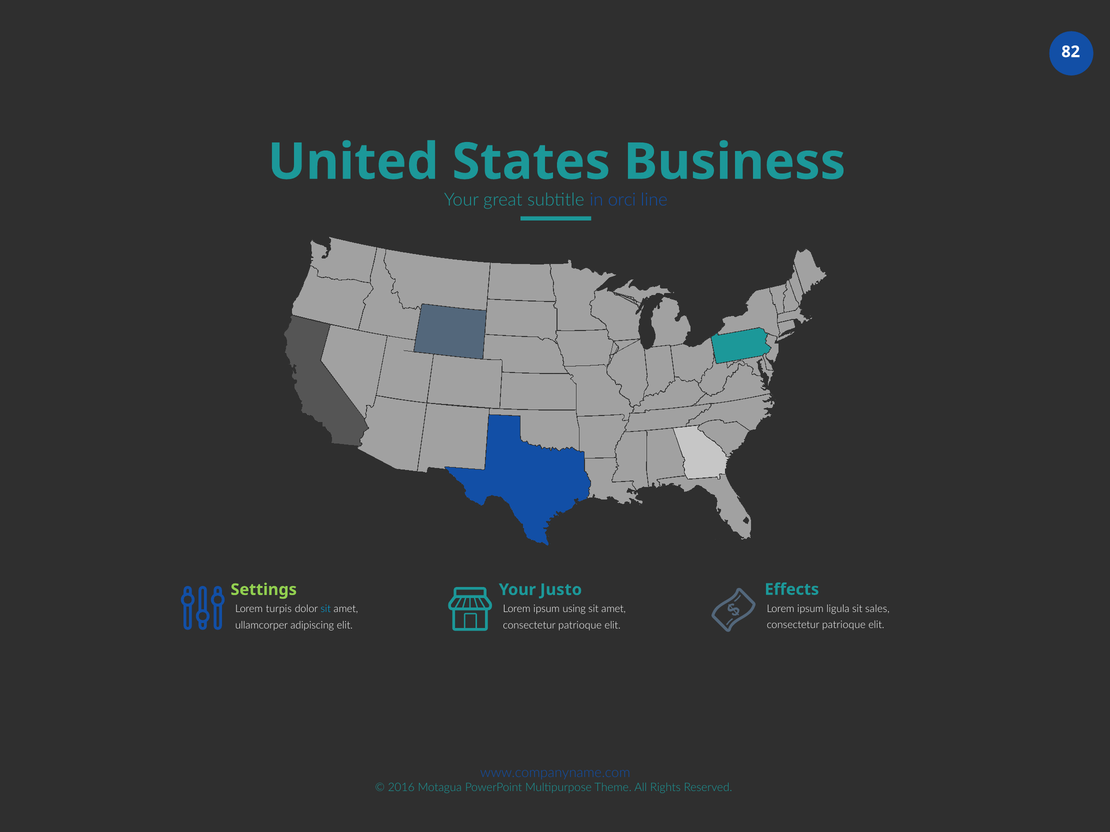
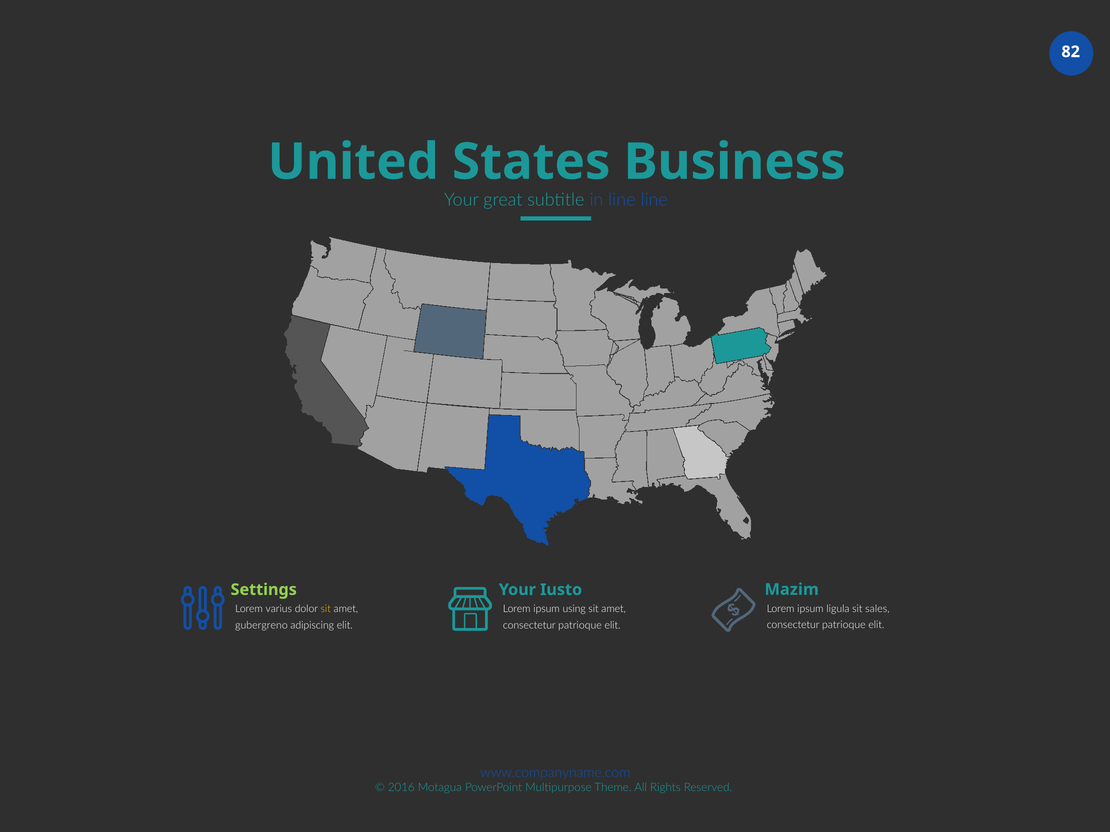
orci at (622, 200): orci -> line
Effects: Effects -> Mazim
Justo: Justo -> Iusto
turpis: turpis -> varius
sit at (326, 609) colour: light blue -> yellow
ullamcorper: ullamcorper -> gubergreno
